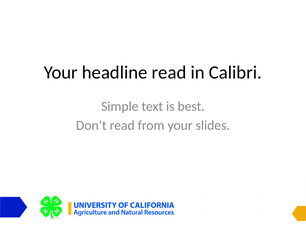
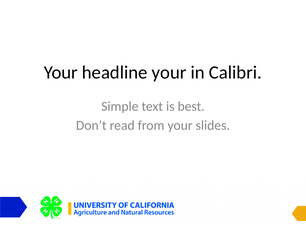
headline read: read -> your
